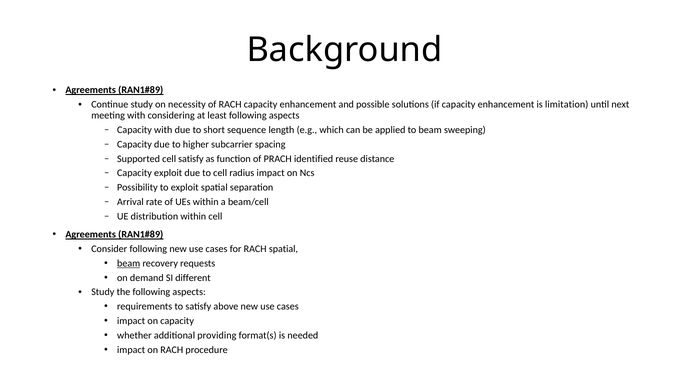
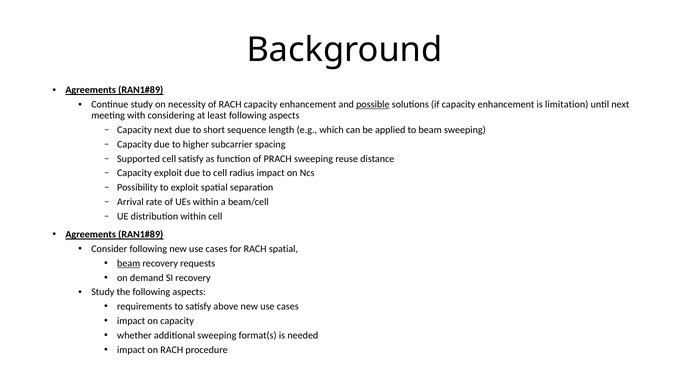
possible underline: none -> present
Capacity with: with -> next
PRACH identified: identified -> sweeping
SI different: different -> recovery
additional providing: providing -> sweeping
